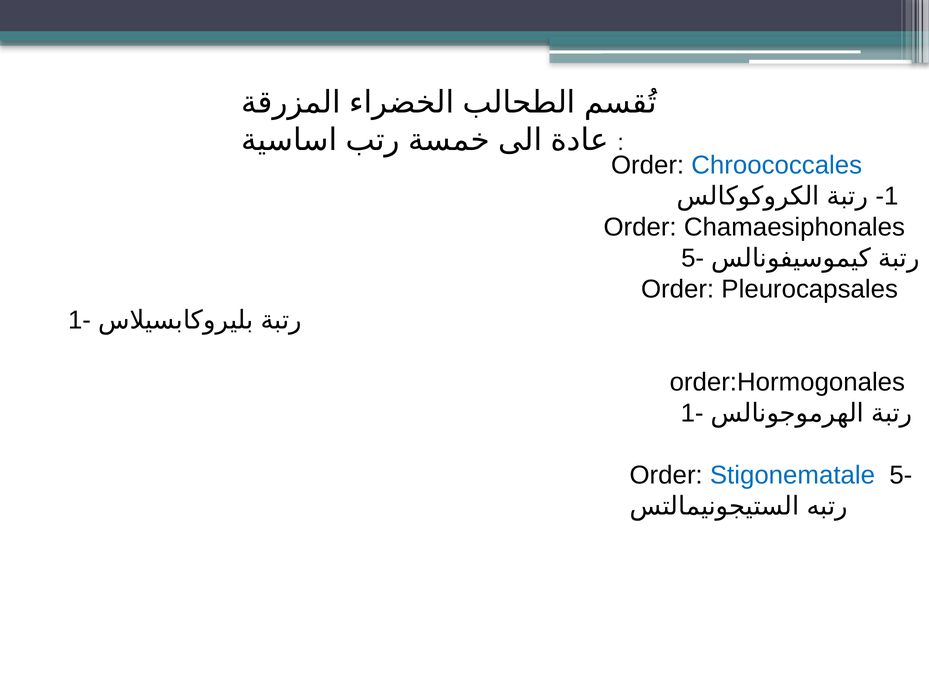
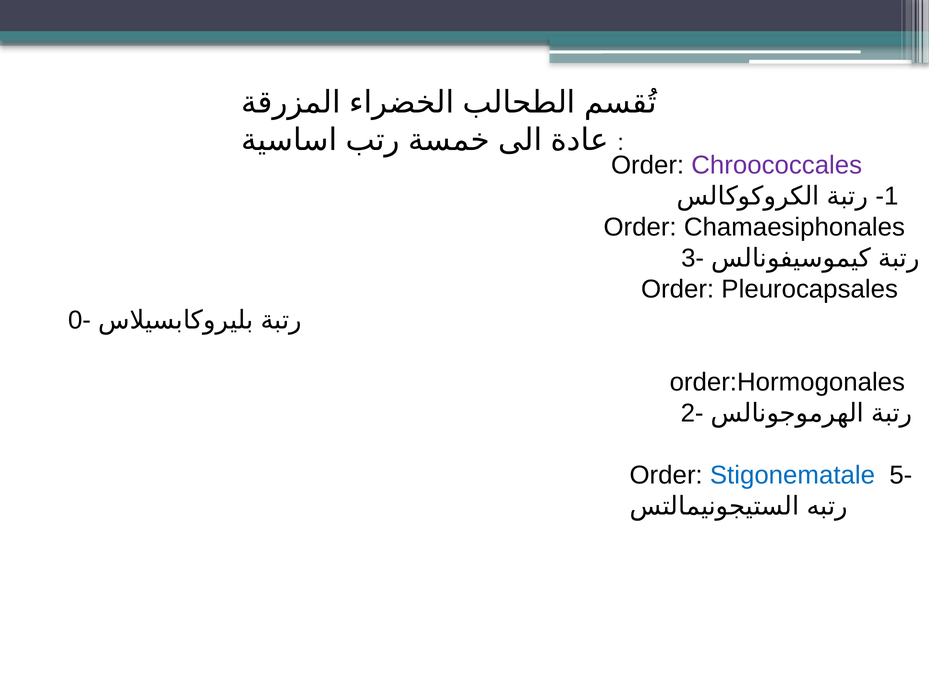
Chroococcales colour: blue -> purple
5- at (693, 258): 5- -> 3-
1- at (79, 320): 1- -> 0-
1- at (692, 413): 1- -> 2-
